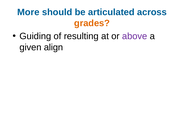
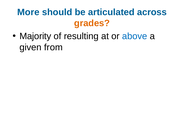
Guiding: Guiding -> Majority
above colour: purple -> blue
align: align -> from
